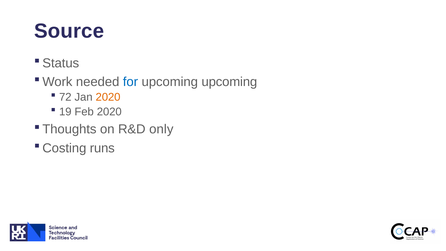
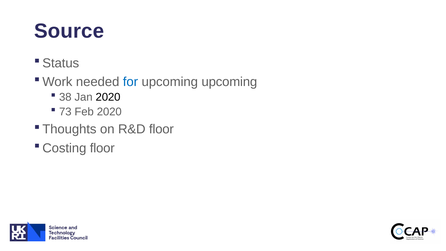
72: 72 -> 38
2020 at (108, 97) colour: orange -> black
19: 19 -> 73
R&D only: only -> floor
runs at (102, 148): runs -> floor
